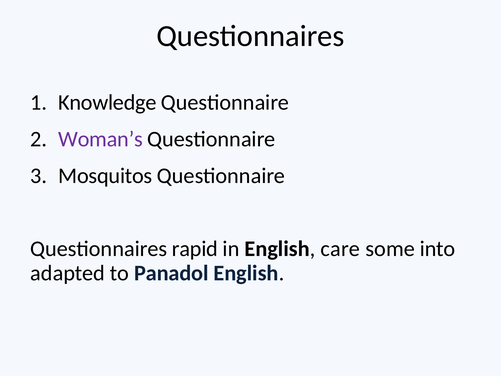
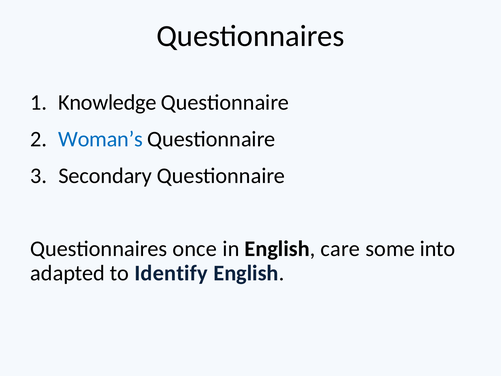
Woman’s colour: purple -> blue
Mosquitos: Mosquitos -> Secondary
rapid: rapid -> once
Panadol: Panadol -> Identify
